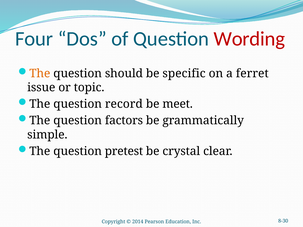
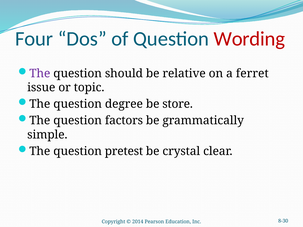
The at (40, 74) colour: orange -> purple
specific: specific -> relative
record: record -> degree
meet: meet -> store
